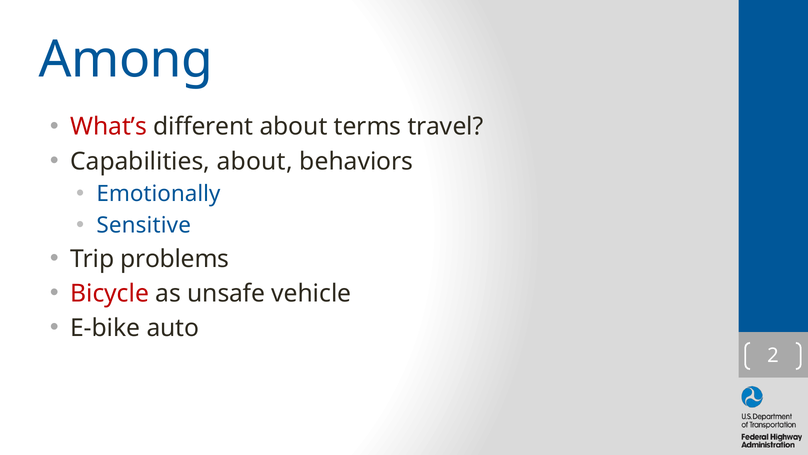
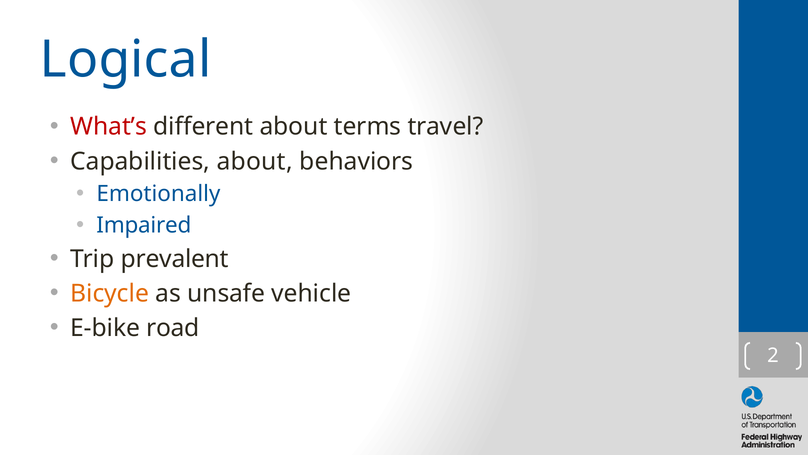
Among: Among -> Logical
Sensitive: Sensitive -> Impaired
problems: problems -> prevalent
Bicycle colour: red -> orange
auto: auto -> road
